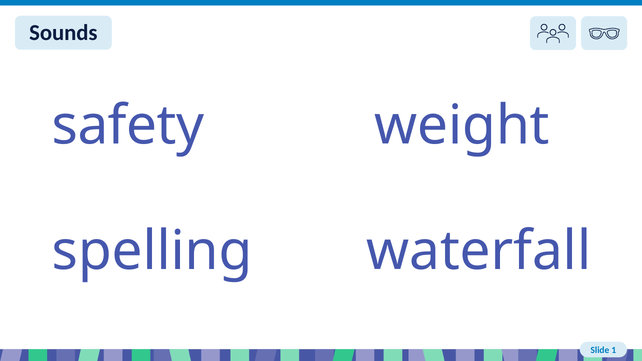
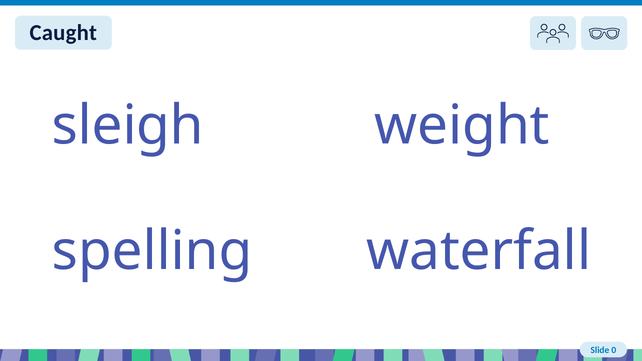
Sounds: Sounds -> Caught
safety: safety -> sleigh
1: 1 -> 0
